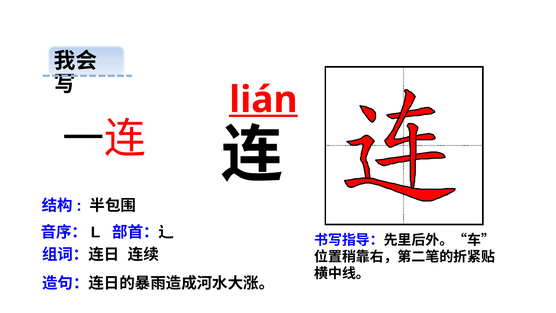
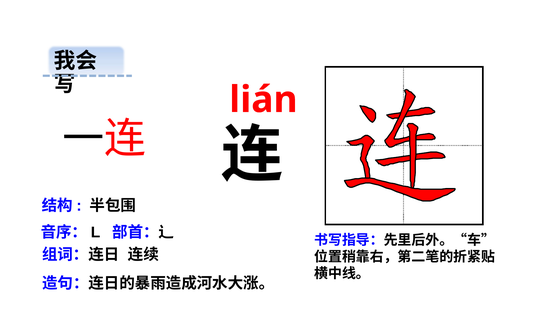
lián underline: present -> none
